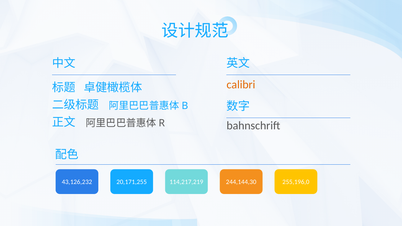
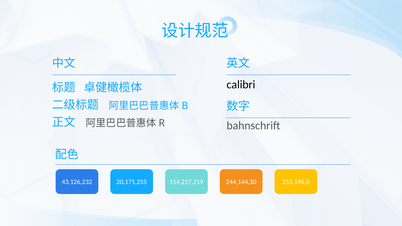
calibri colour: orange -> black
